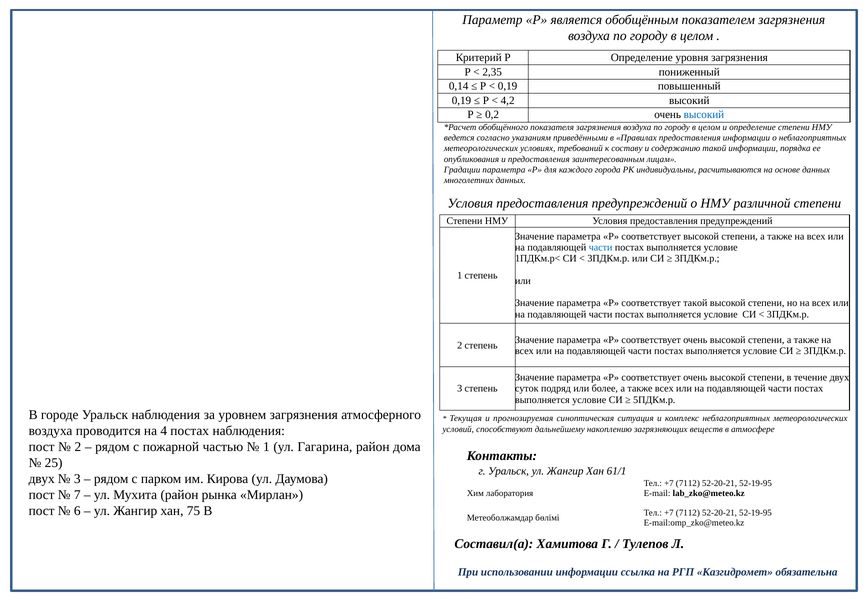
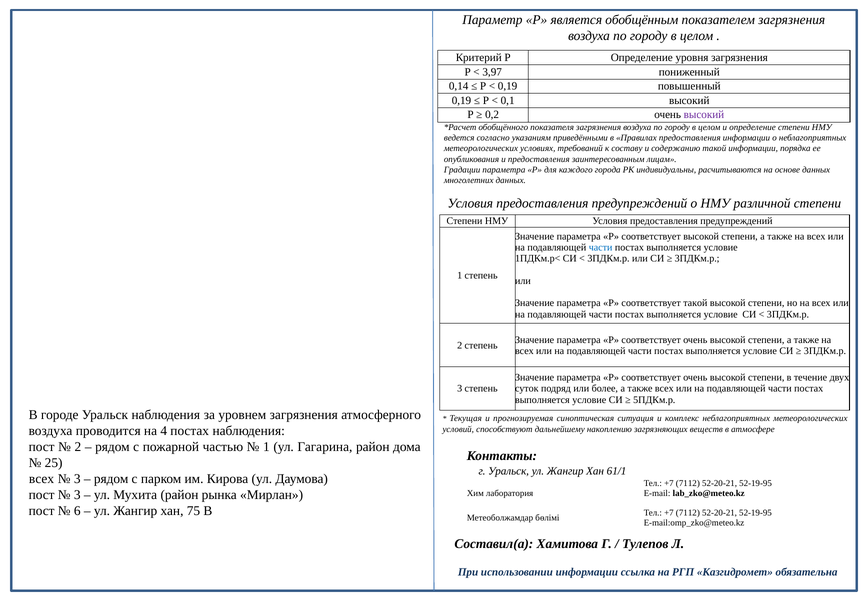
2,35: 2,35 -> 3,97
4,2: 4,2 -> 0,1
высокий at (704, 115) colour: blue -> purple
двух at (42, 479): двух -> всех
7 at (77, 495): 7 -> 3
